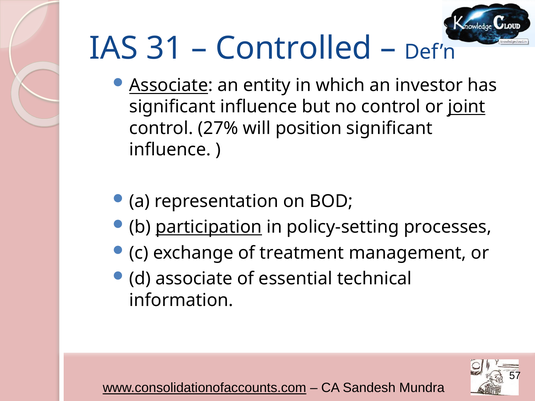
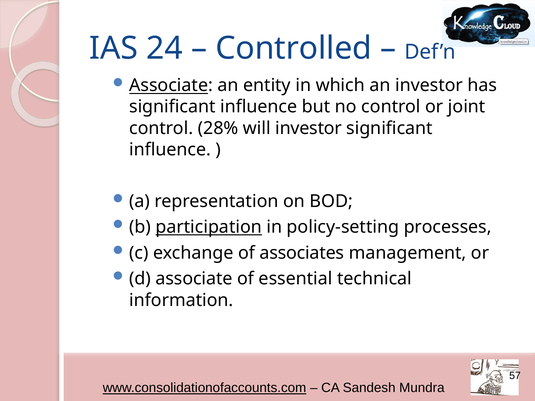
31: 31 -> 24
joint underline: present -> none
27%: 27% -> 28%
will position: position -> investor
treatment: treatment -> associates
